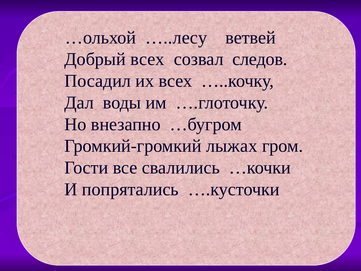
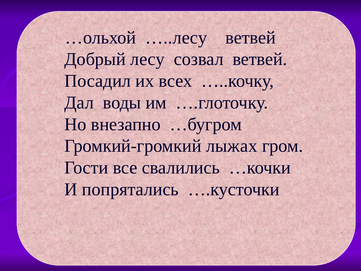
Добрый всех: всех -> лесу
созвал следов: следов -> ветвей
